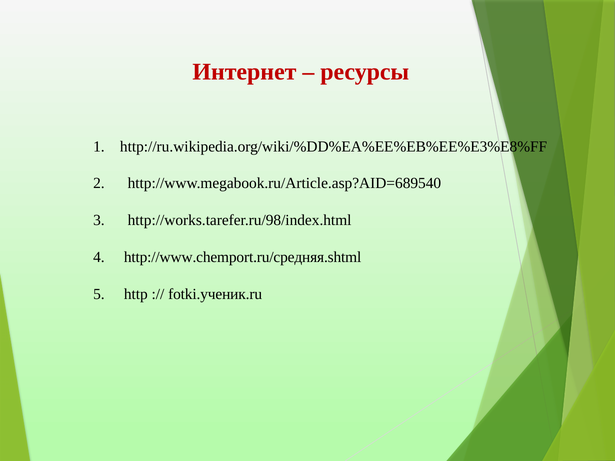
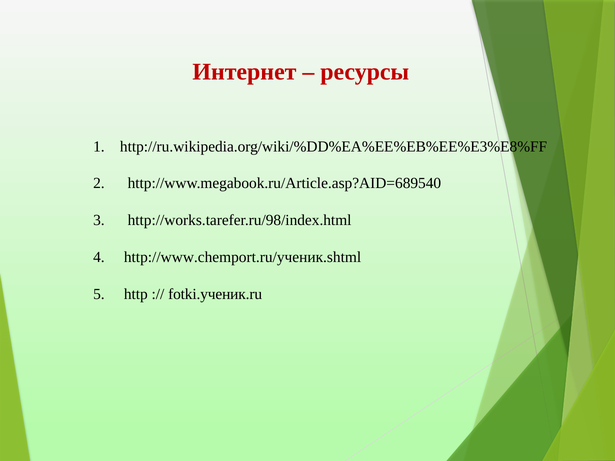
http://www.chemport.ru/средняя.shtml: http://www.chemport.ru/средняя.shtml -> http://www.chemport.ru/ученик.shtml
